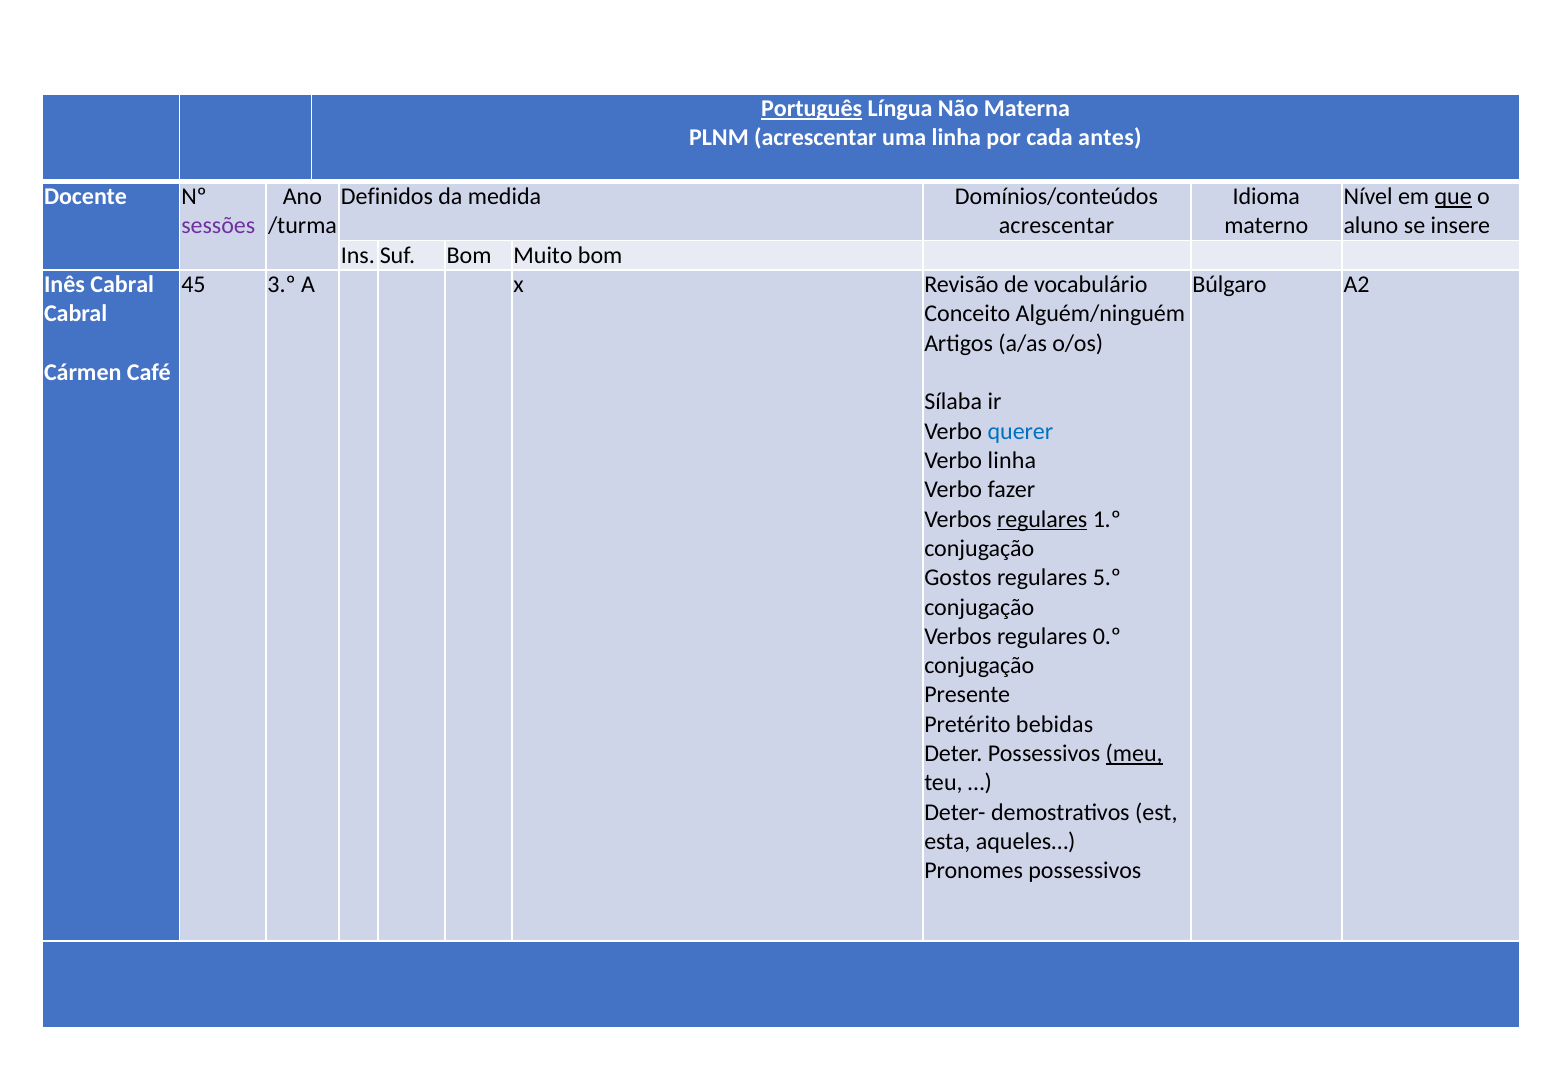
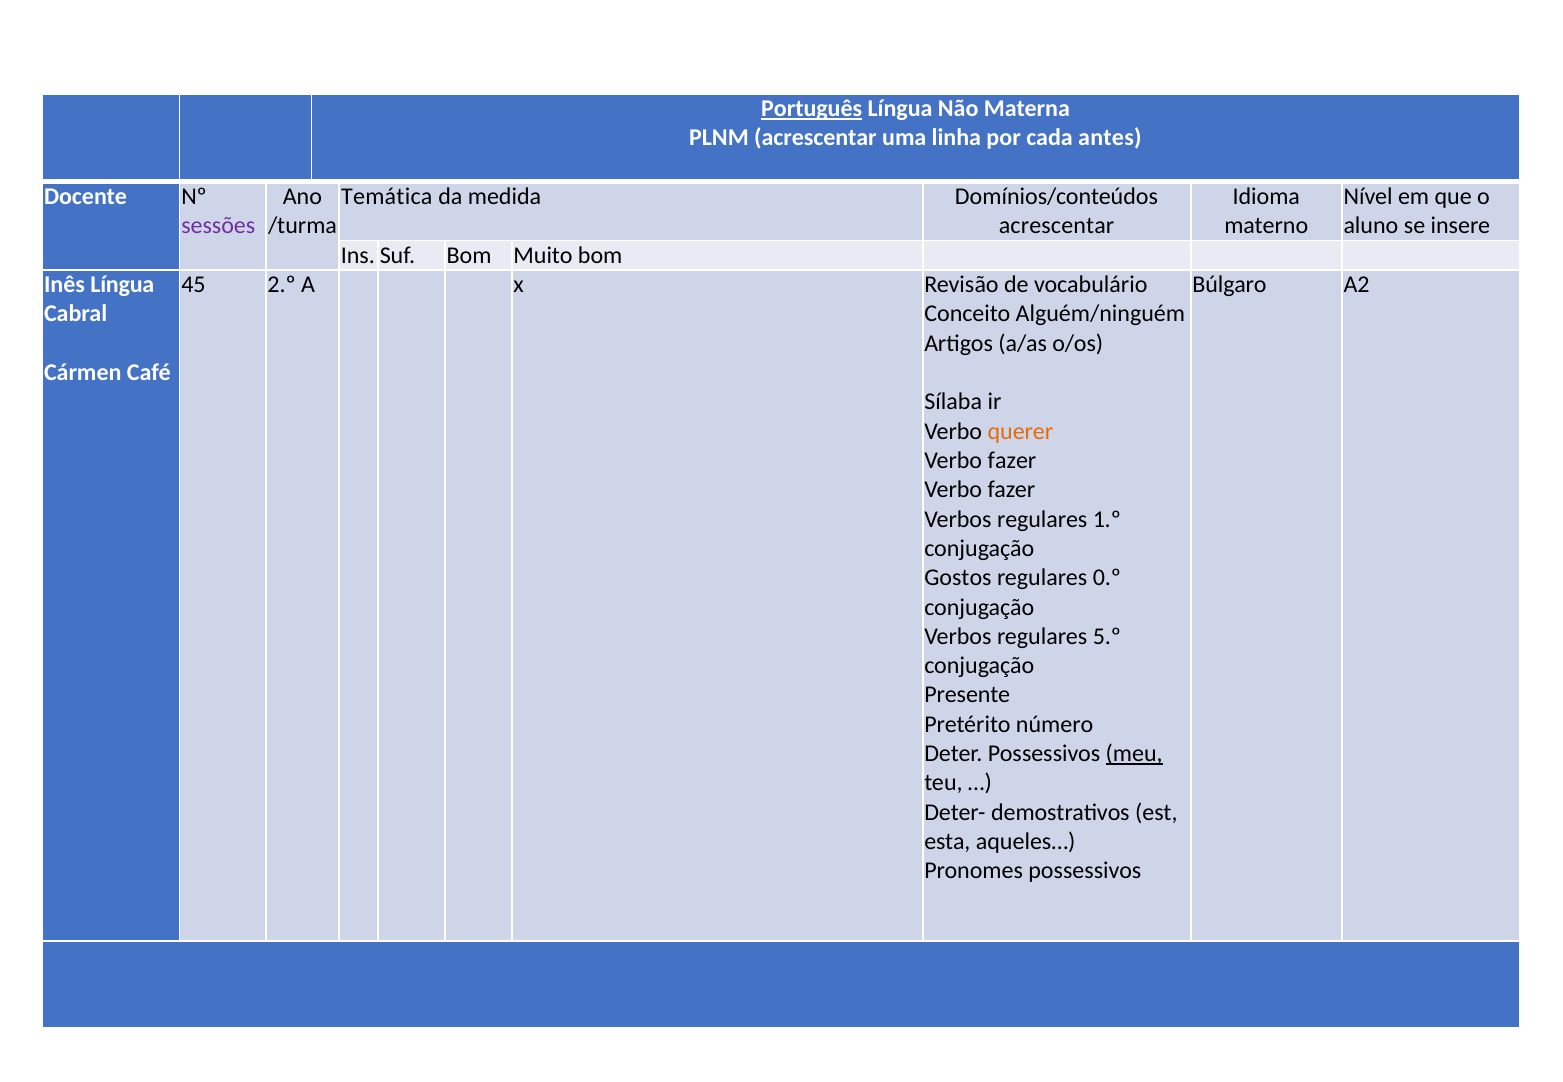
Definidos: Definidos -> Temática
que underline: present -> none
Inês Cabral: Cabral -> Língua
3.º: 3.º -> 2.º
querer colour: blue -> orange
linha at (1012, 461): linha -> fazer
regulares at (1042, 519) underline: present -> none
5.º: 5.º -> 0.º
0.º: 0.º -> 5.º
bebidas: bebidas -> número
